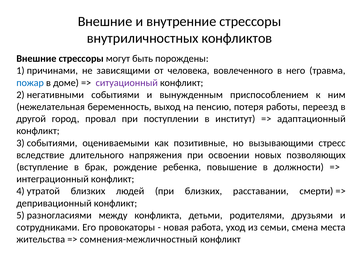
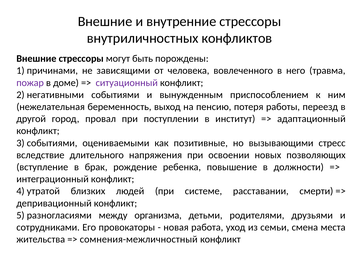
пожар colour: blue -> purple
при близких: близких -> системе
конфликта: конфликта -> организма
